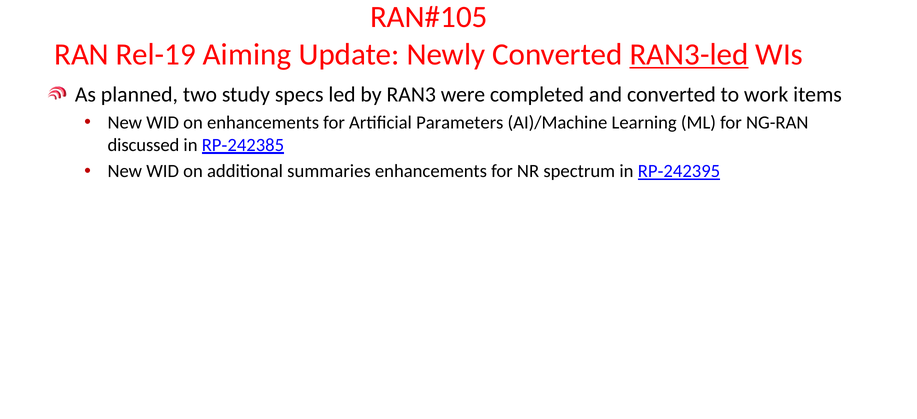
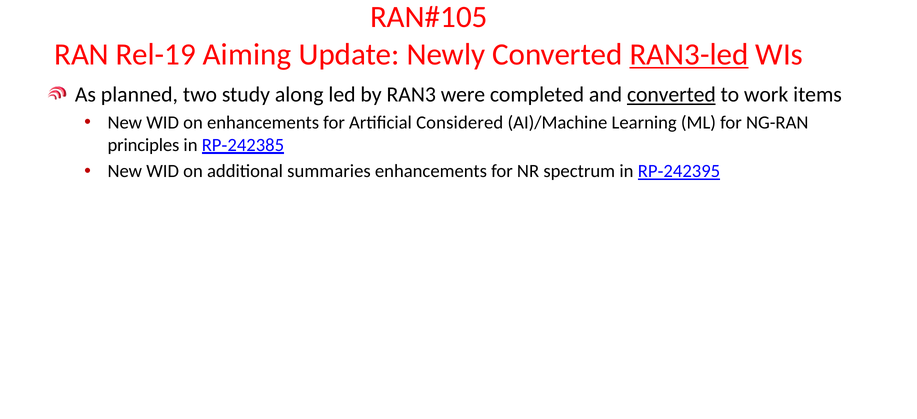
specs: specs -> along
converted at (671, 95) underline: none -> present
Parameters: Parameters -> Considered
discussed: discussed -> principles
